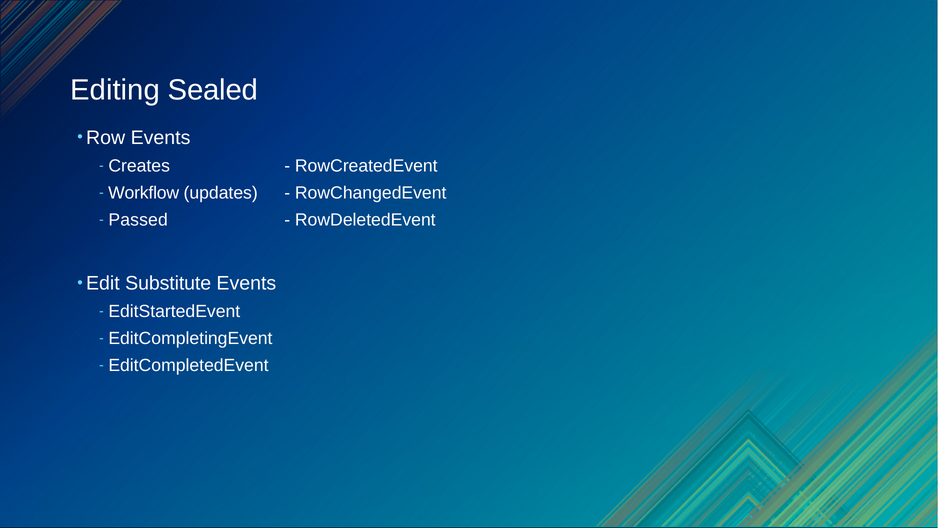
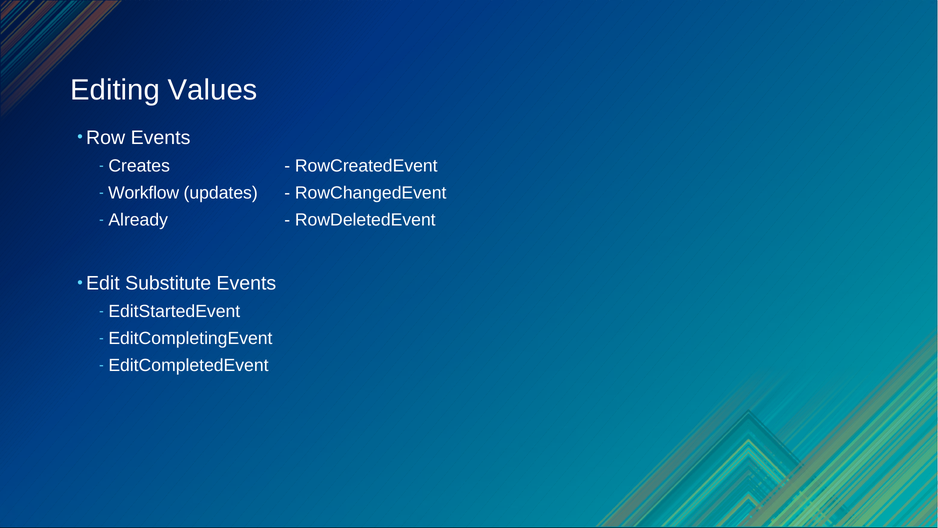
Sealed: Sealed -> Values
Passed: Passed -> Already
